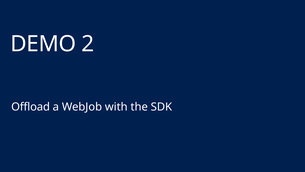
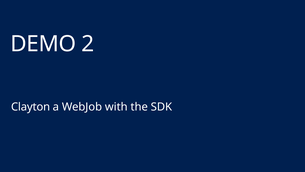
Offload: Offload -> Clayton
